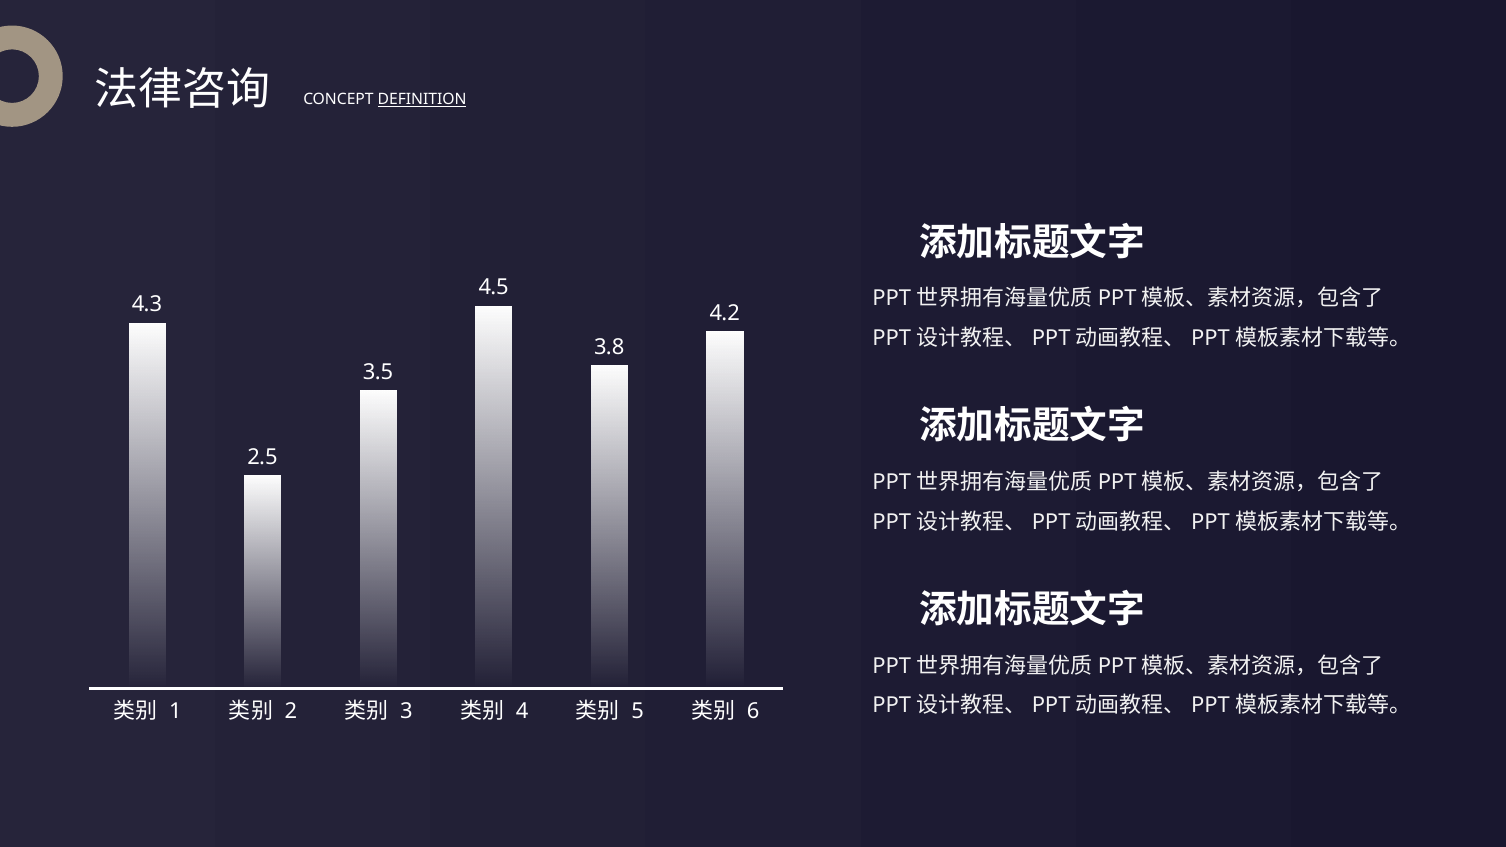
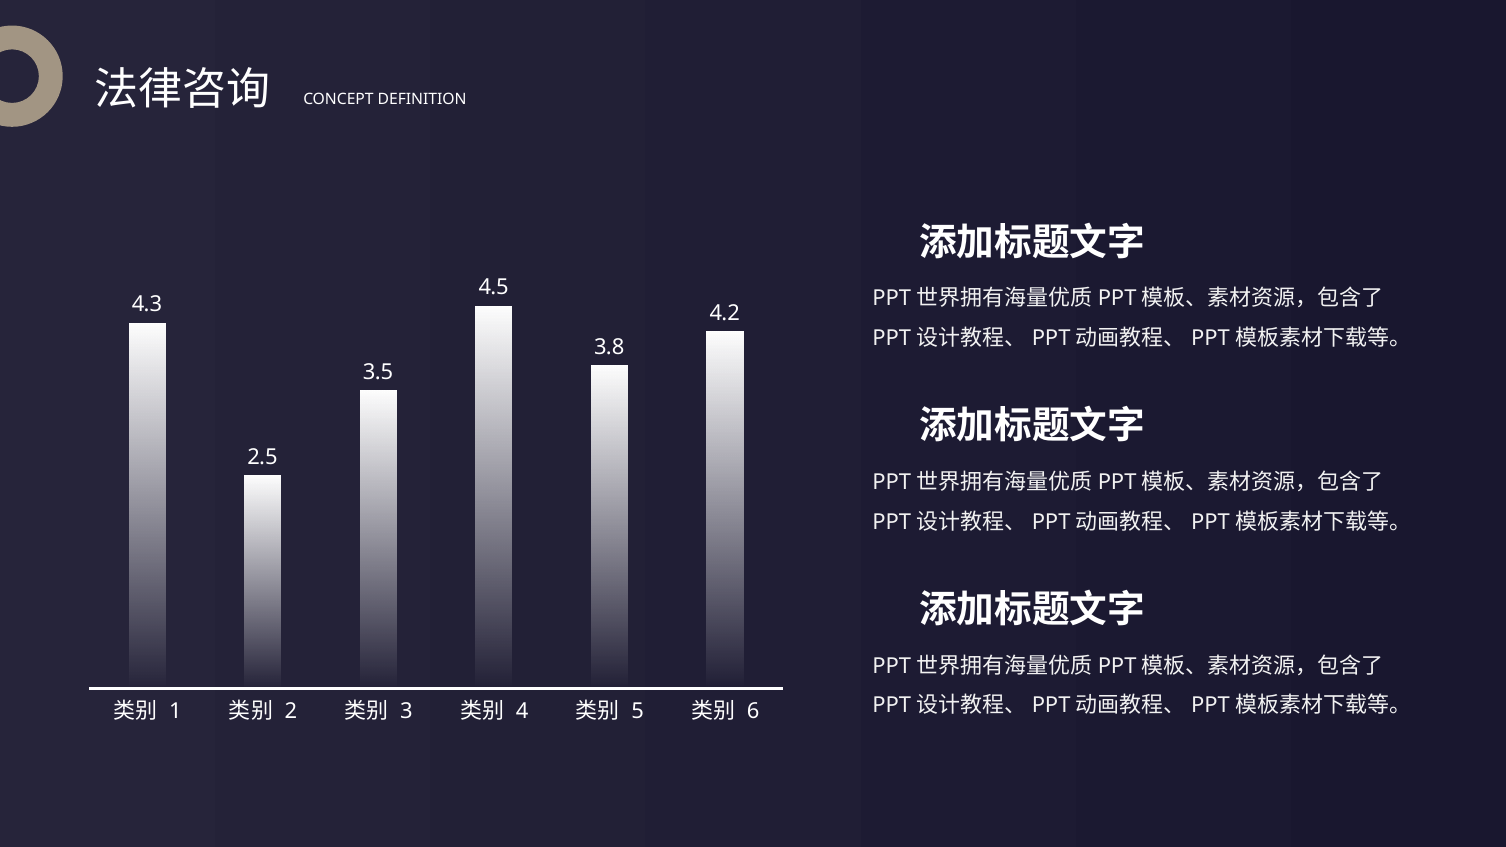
DEFINITION underline: present -> none
